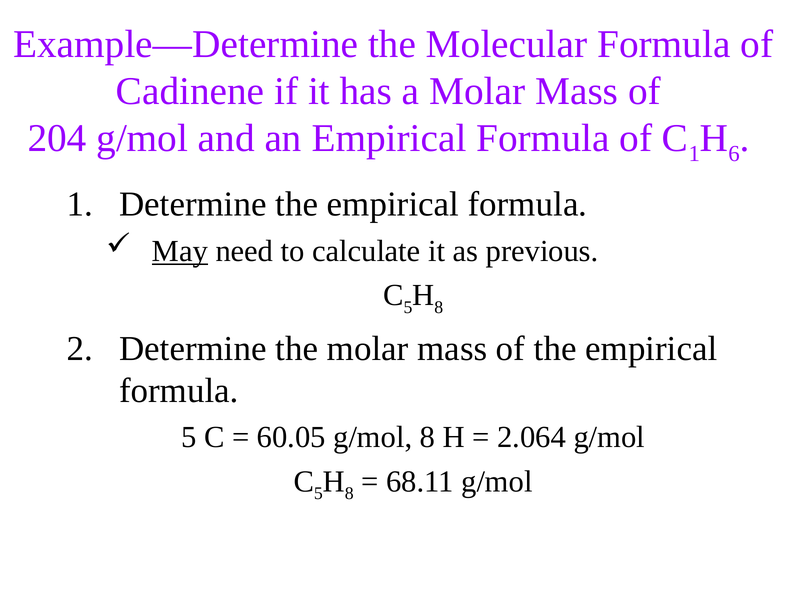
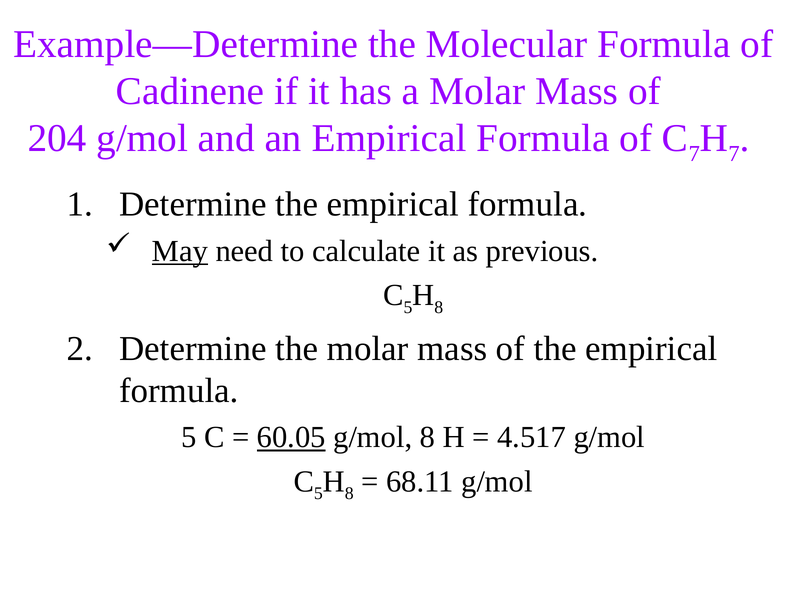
C 1: 1 -> 7
H 6: 6 -> 7
60.05 underline: none -> present
2.064: 2.064 -> 4.517
